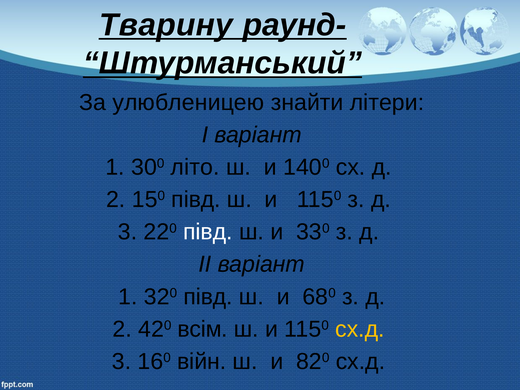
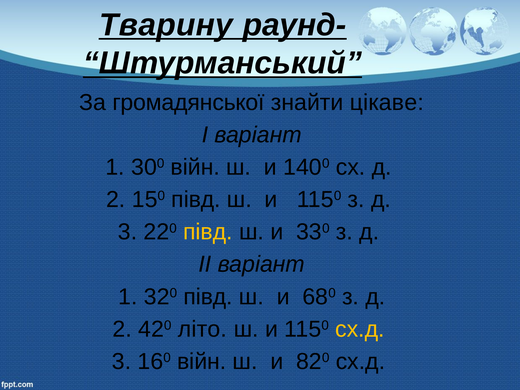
улюбленицею: улюбленицею -> громадянської
літери: літери -> цікаве
300 літо: літо -> війн
півд at (208, 232) colour: white -> yellow
всім: всім -> літо
